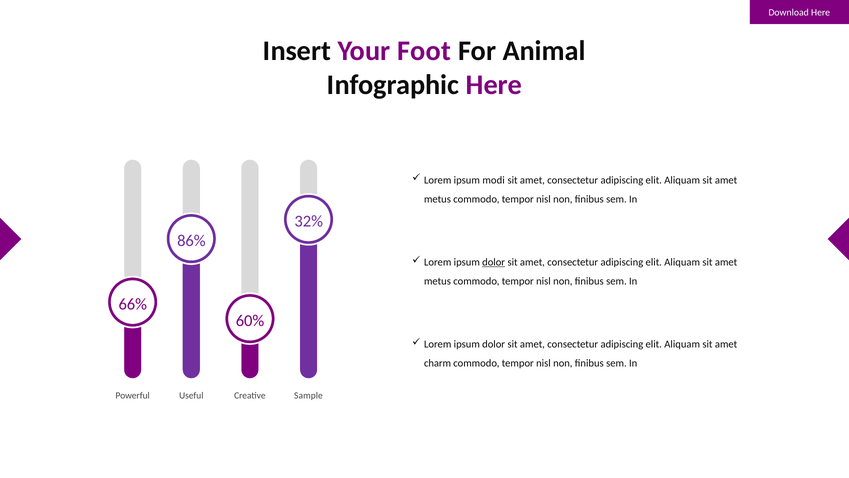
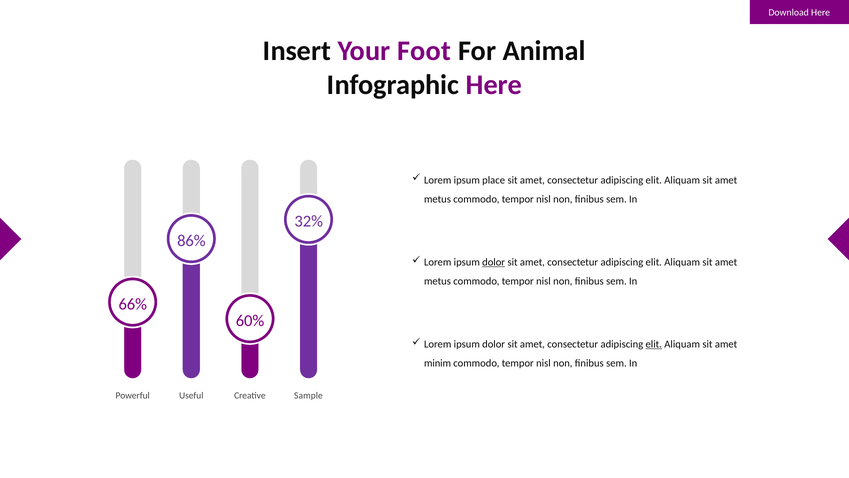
modi: modi -> place
elit at (654, 344) underline: none -> present
charm: charm -> minim
